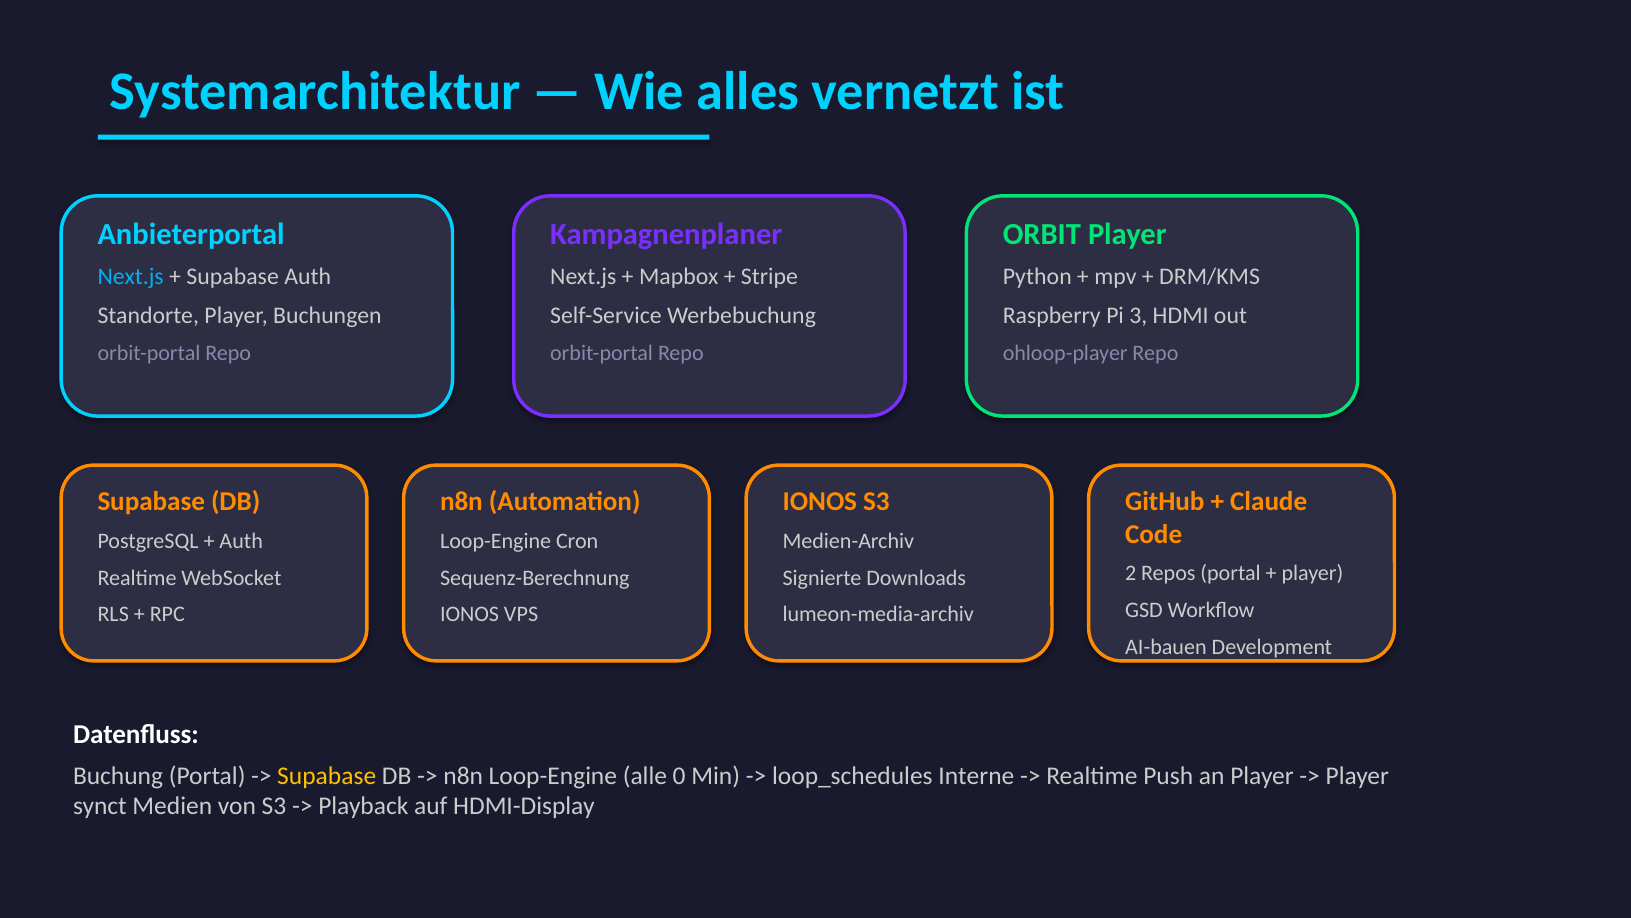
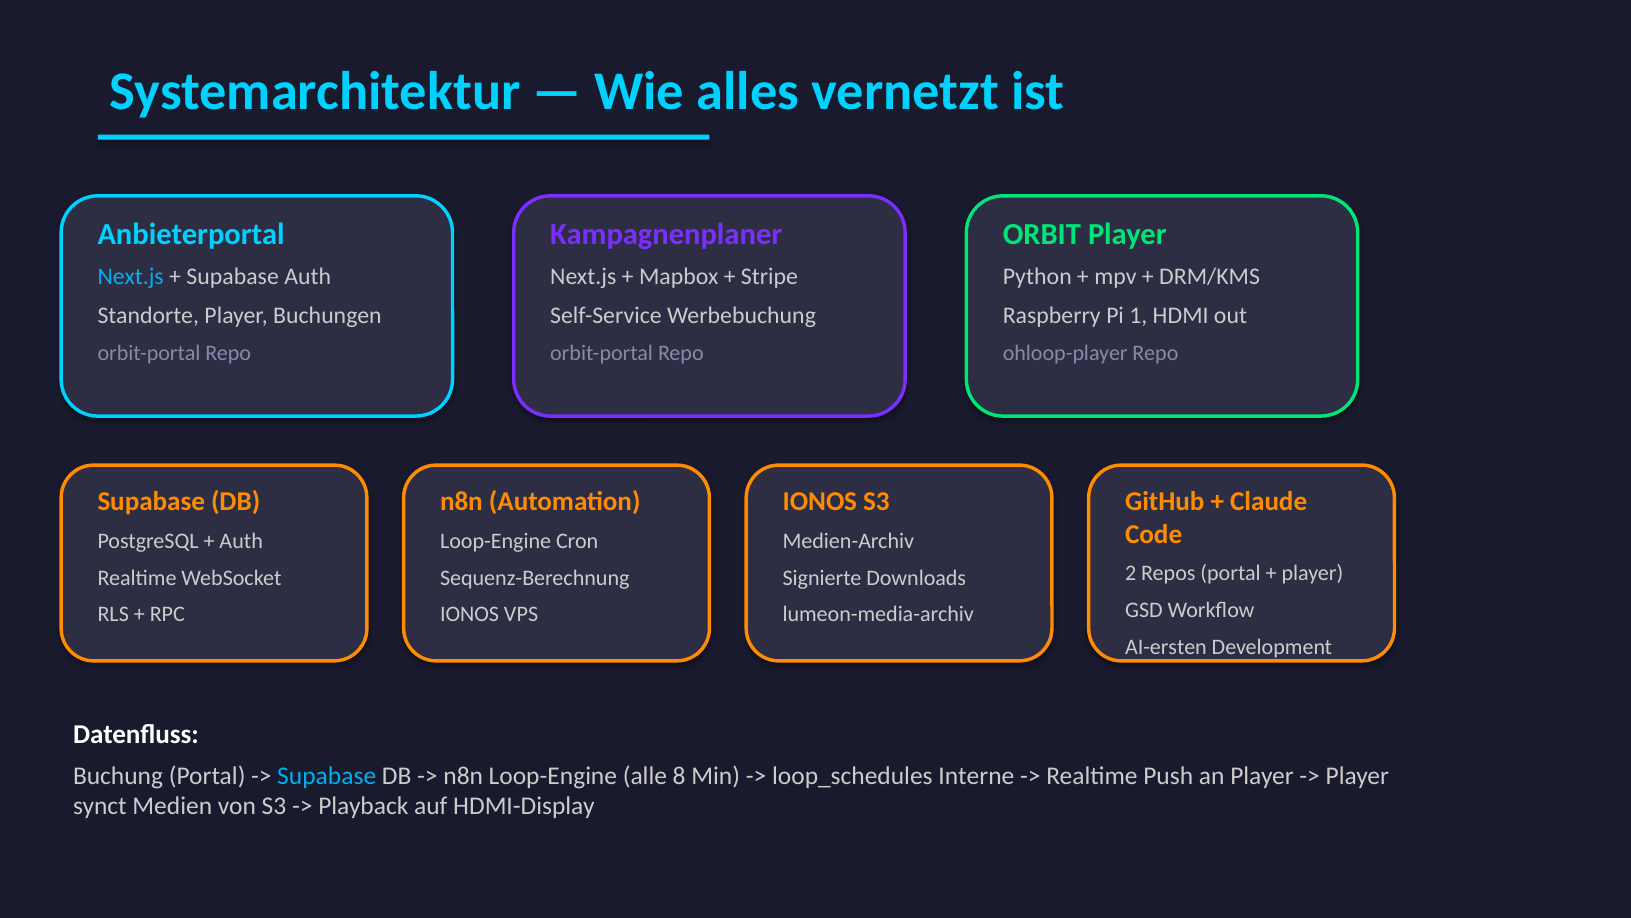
3: 3 -> 1
AI-bauen: AI-bauen -> AI-ersten
Supabase at (327, 775) colour: yellow -> light blue
0: 0 -> 8
